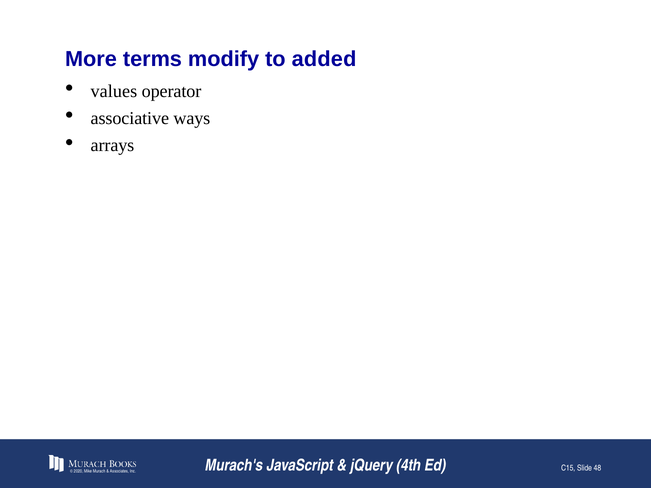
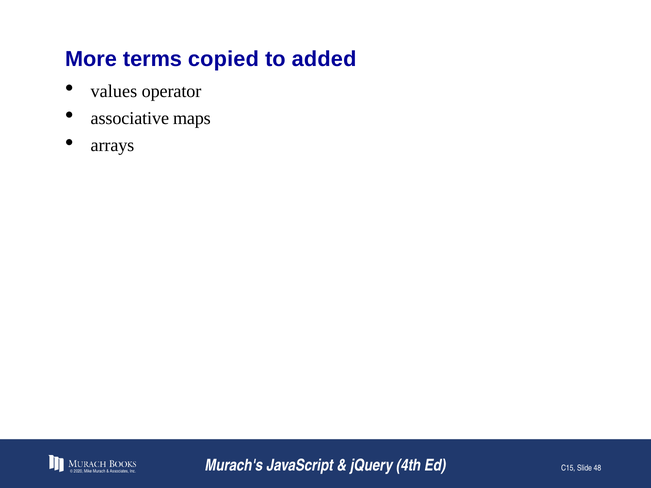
modify: modify -> copied
ways: ways -> maps
